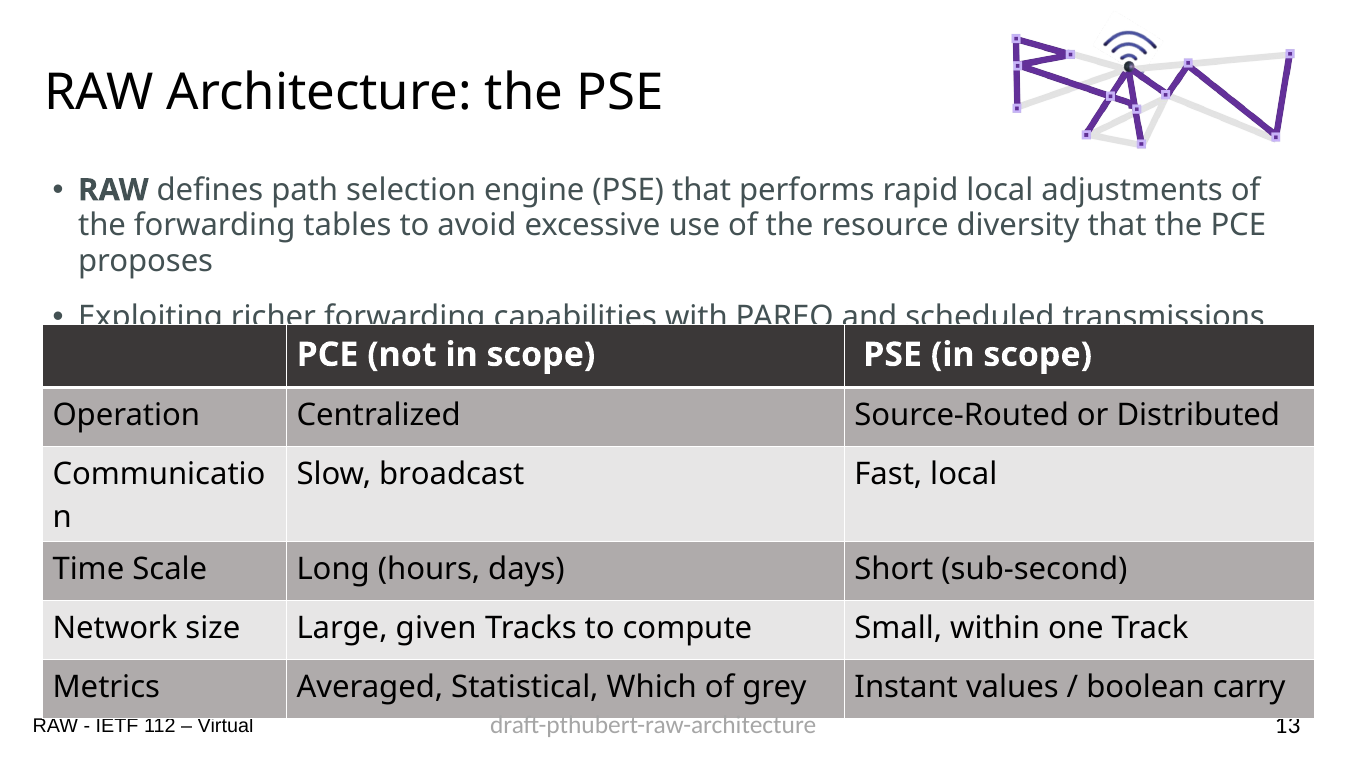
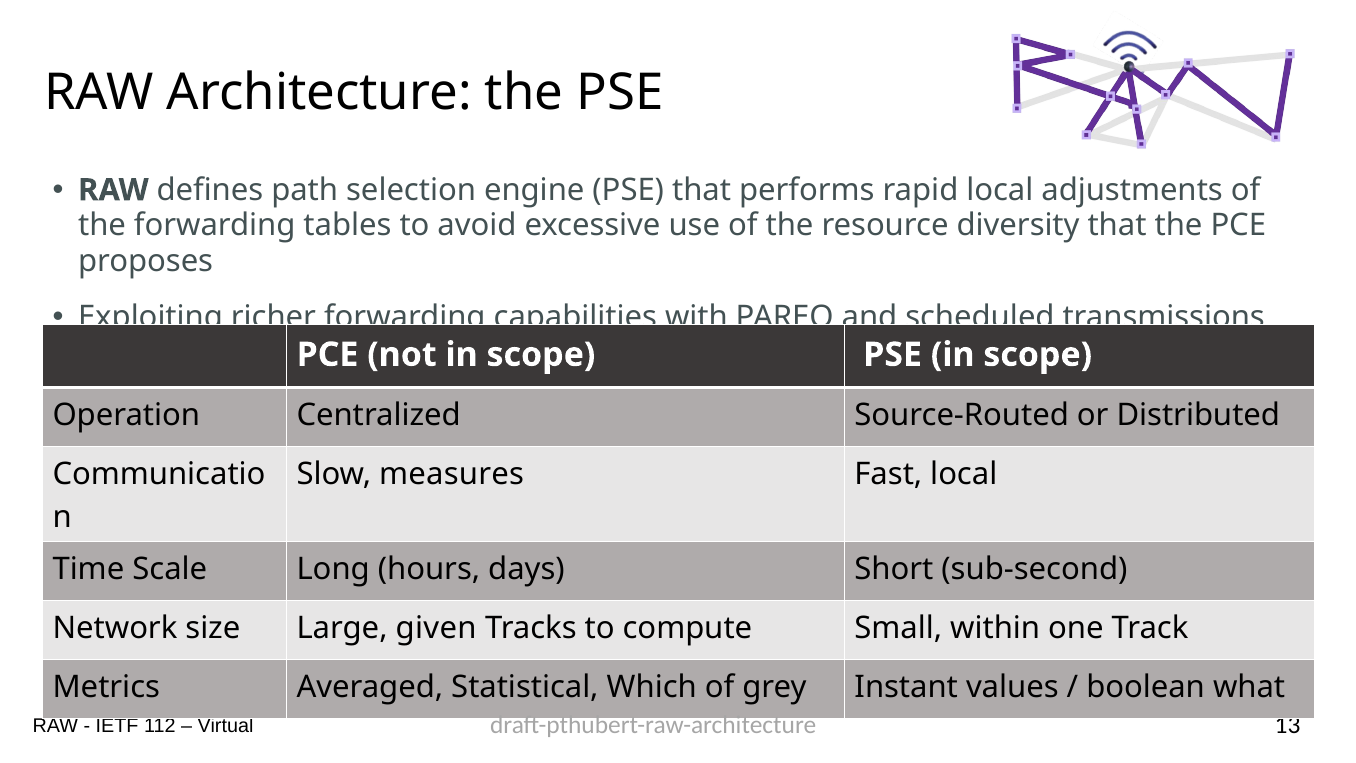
broadcast: broadcast -> measures
carry: carry -> what
